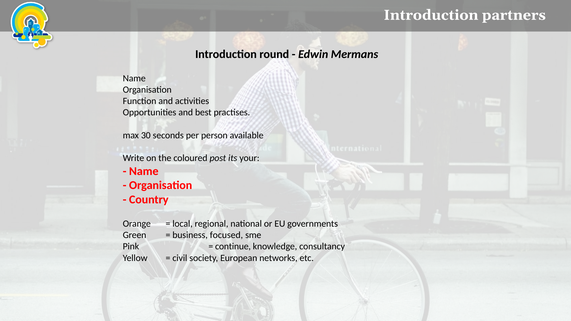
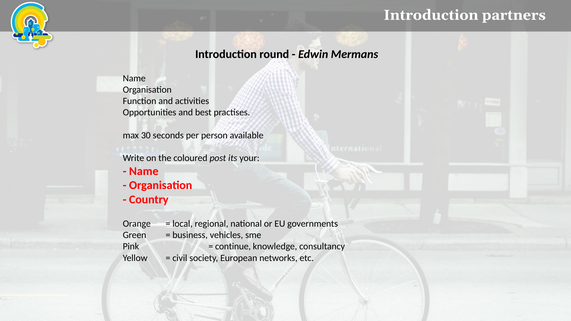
focused: focused -> vehicles
